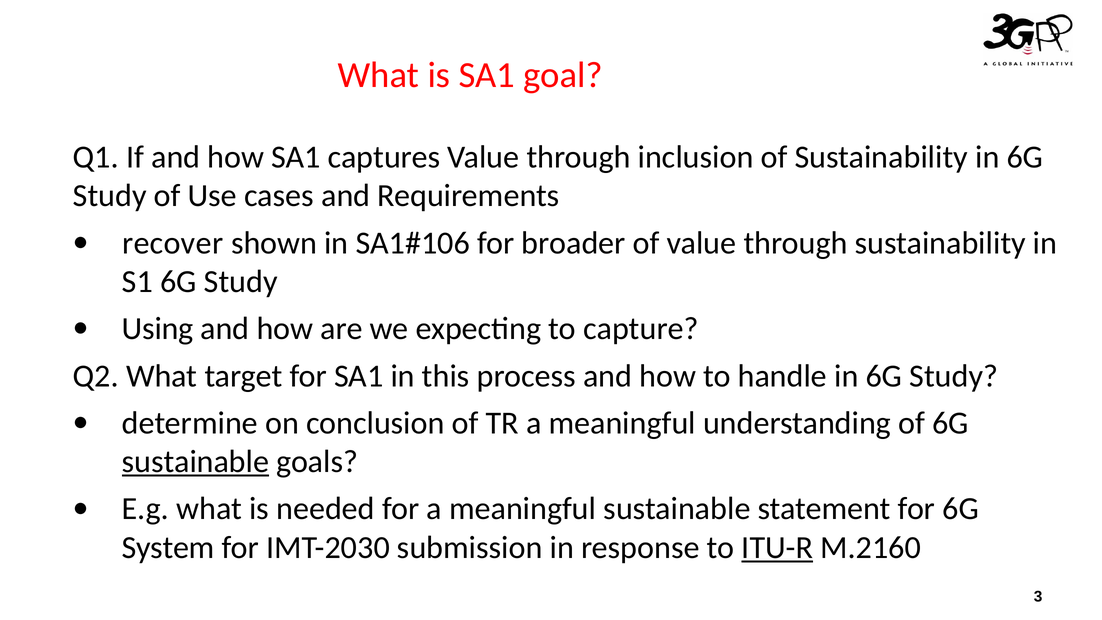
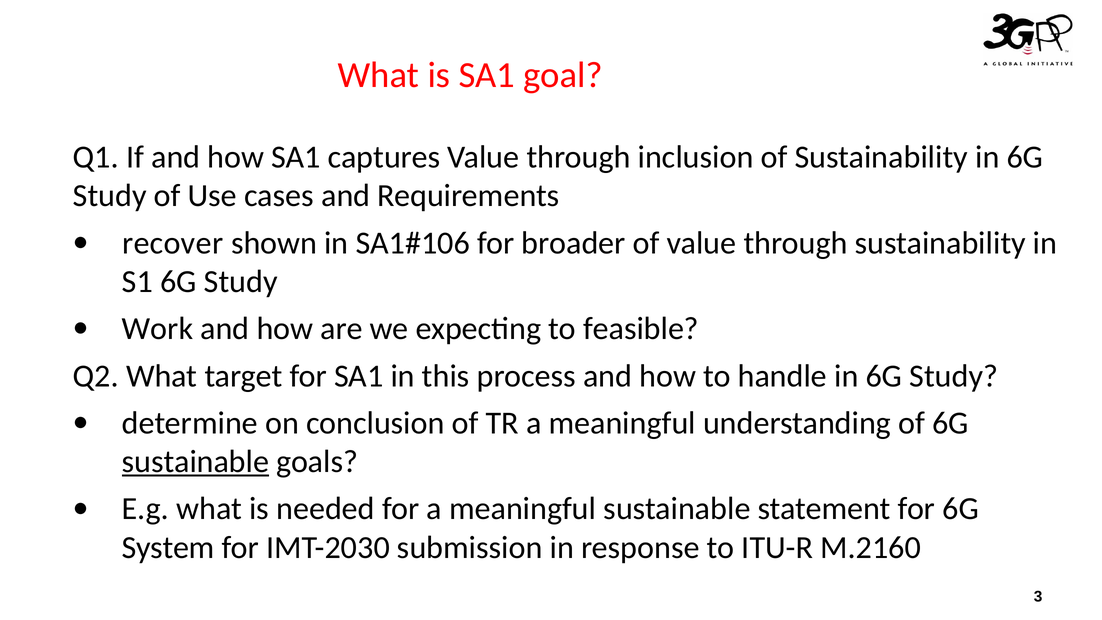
Using: Using -> Work
capture: capture -> feasible
ITU-R underline: present -> none
